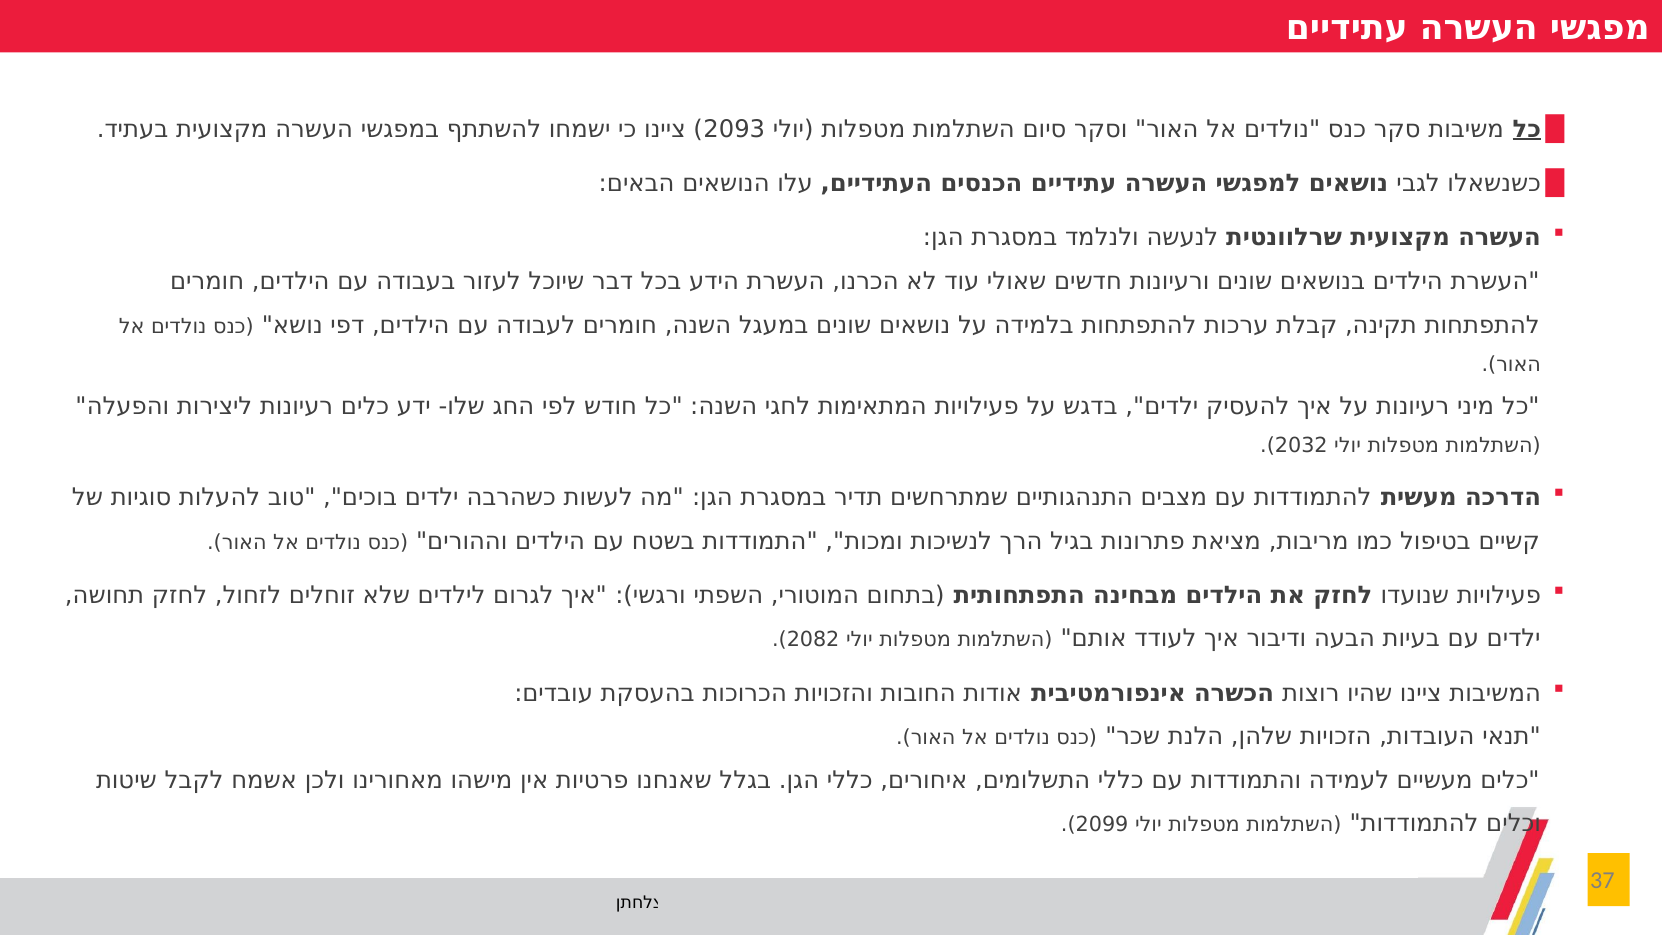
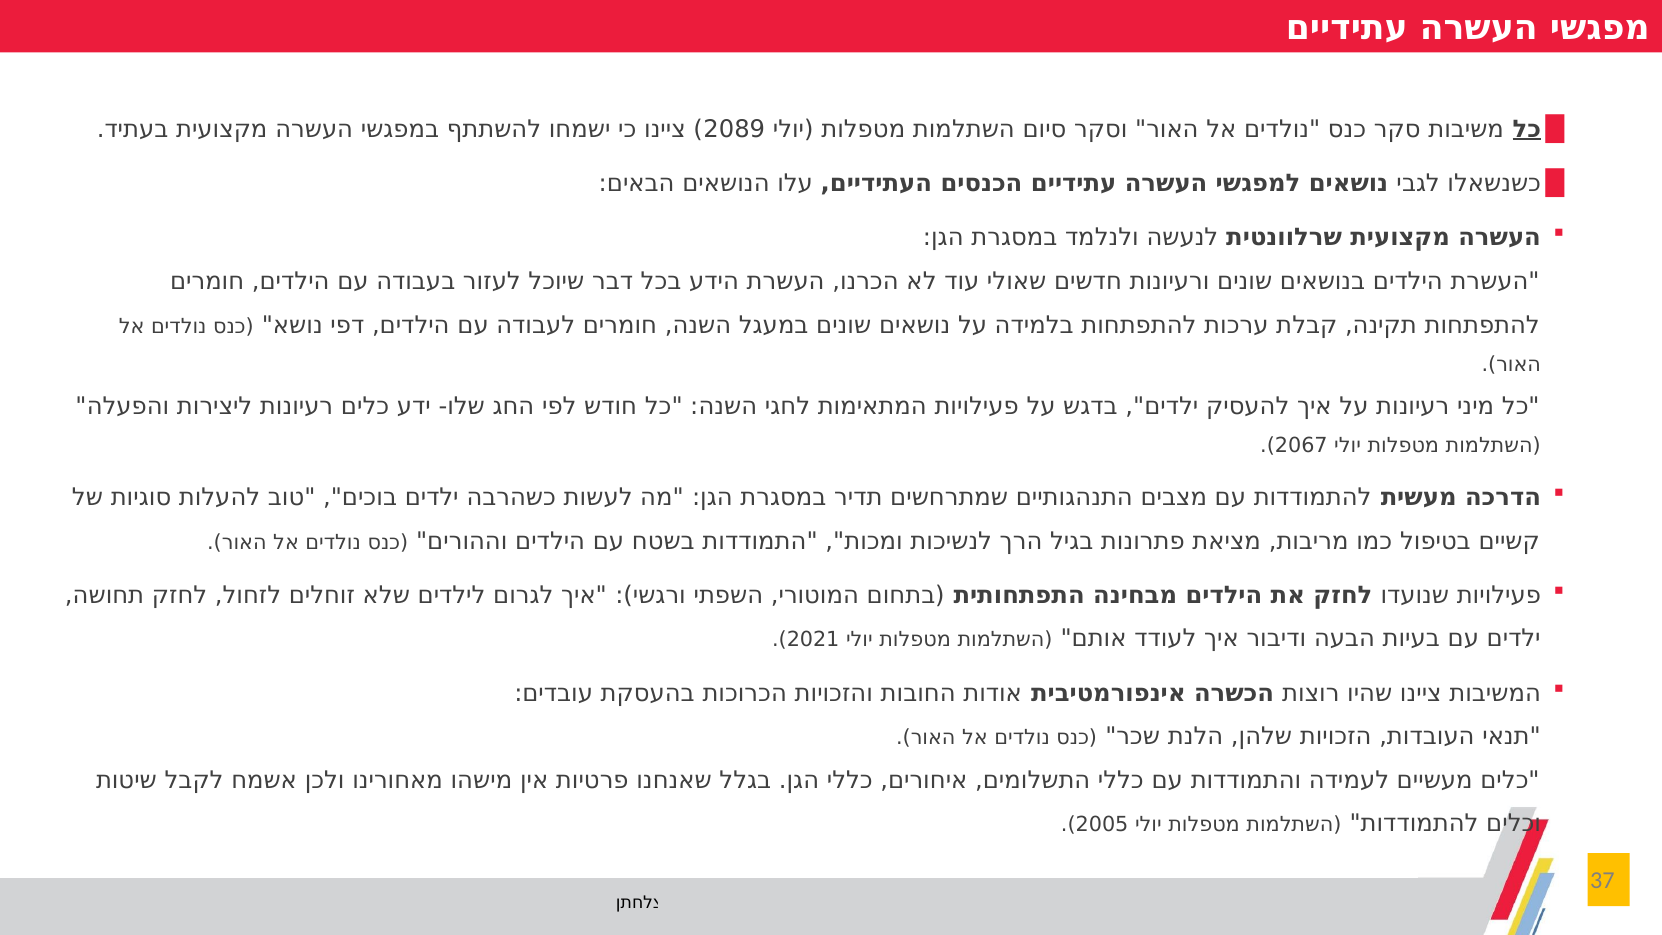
2093: 2093 -> 2089
2032: 2032 -> 2067
2082: 2082 -> 2021
2099: 2099 -> 2005
